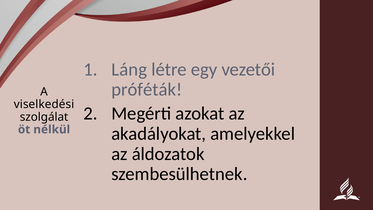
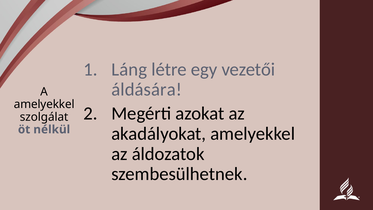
próféták: próféták -> áldására
viselkedési at (44, 104): viselkedési -> amelyekkel
